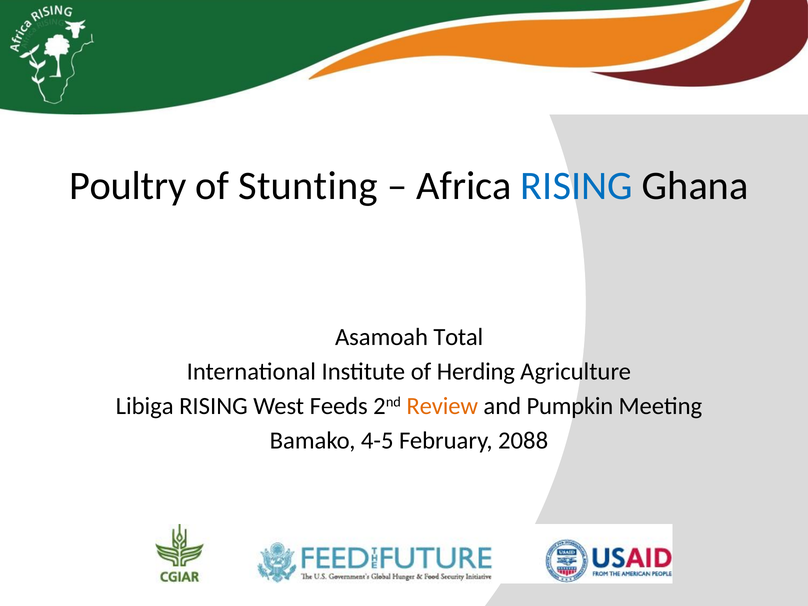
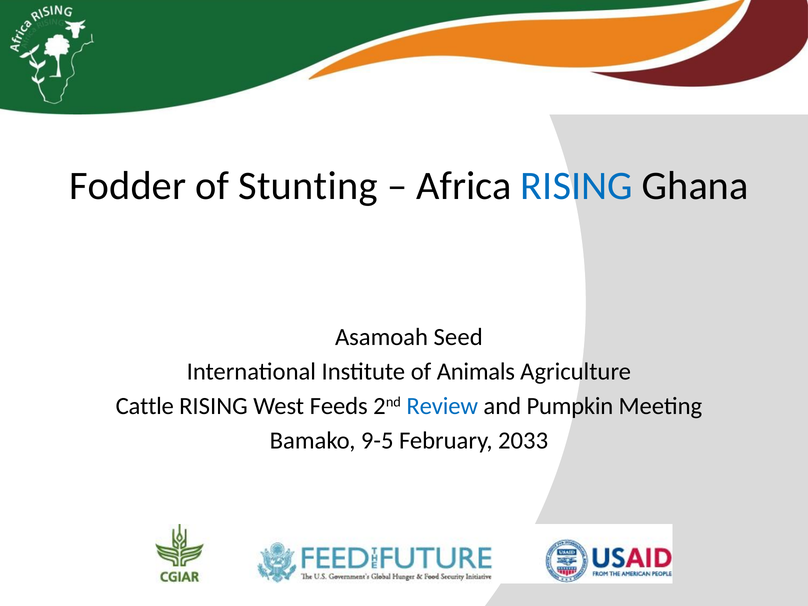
Poultry: Poultry -> Fodder
Total: Total -> Seed
Herding: Herding -> Animals
Libiga: Libiga -> Cattle
Review colour: orange -> blue
4-5: 4-5 -> 9-5
2088: 2088 -> 2033
